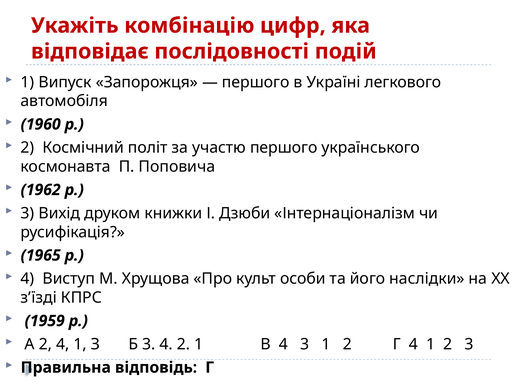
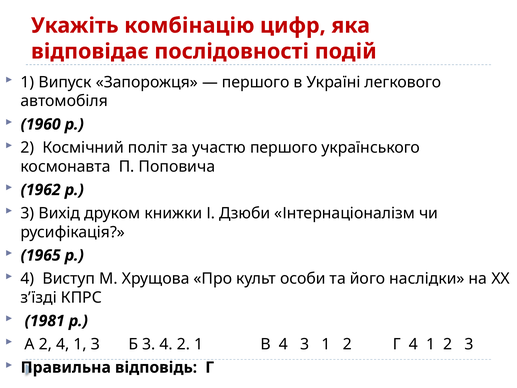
1959: 1959 -> 1981
